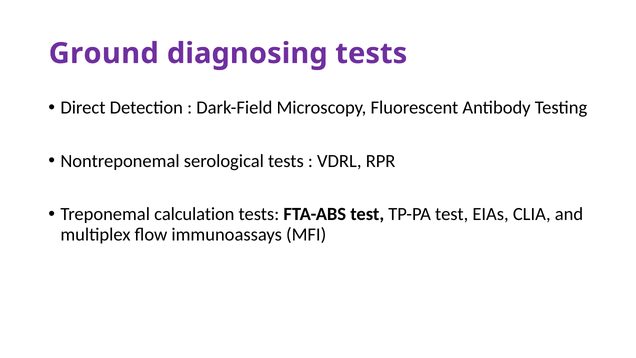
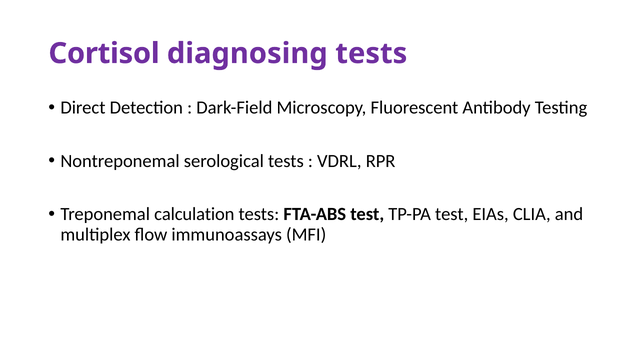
Ground: Ground -> Cortisol
